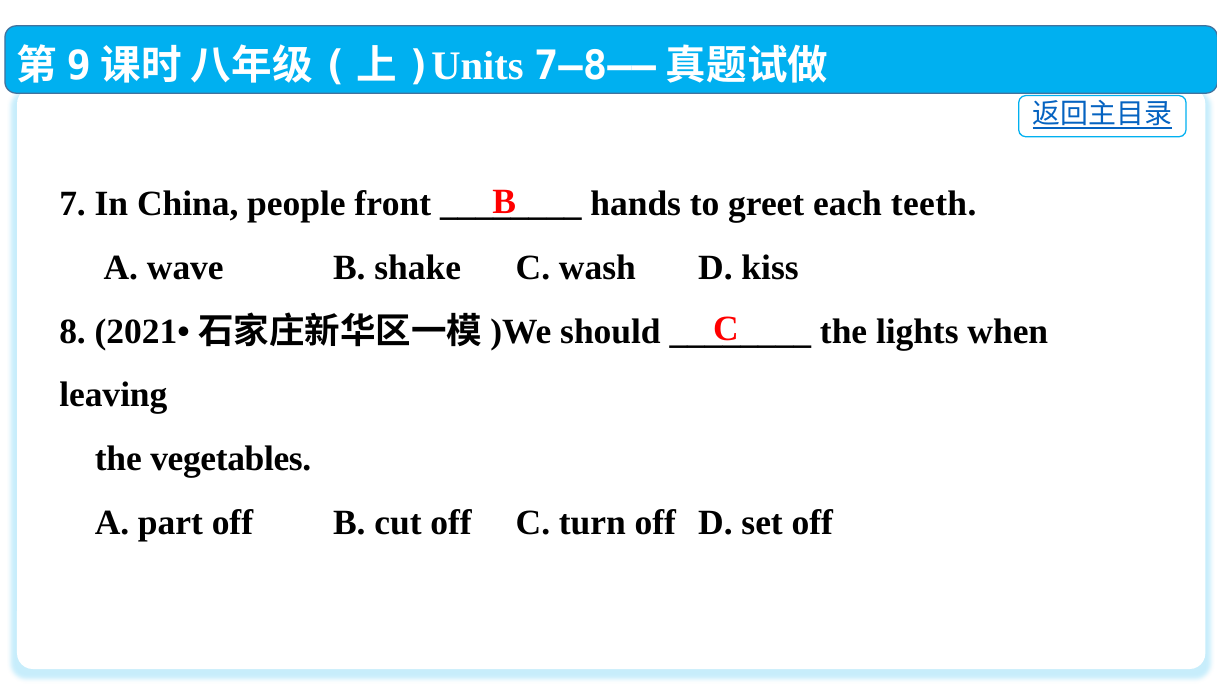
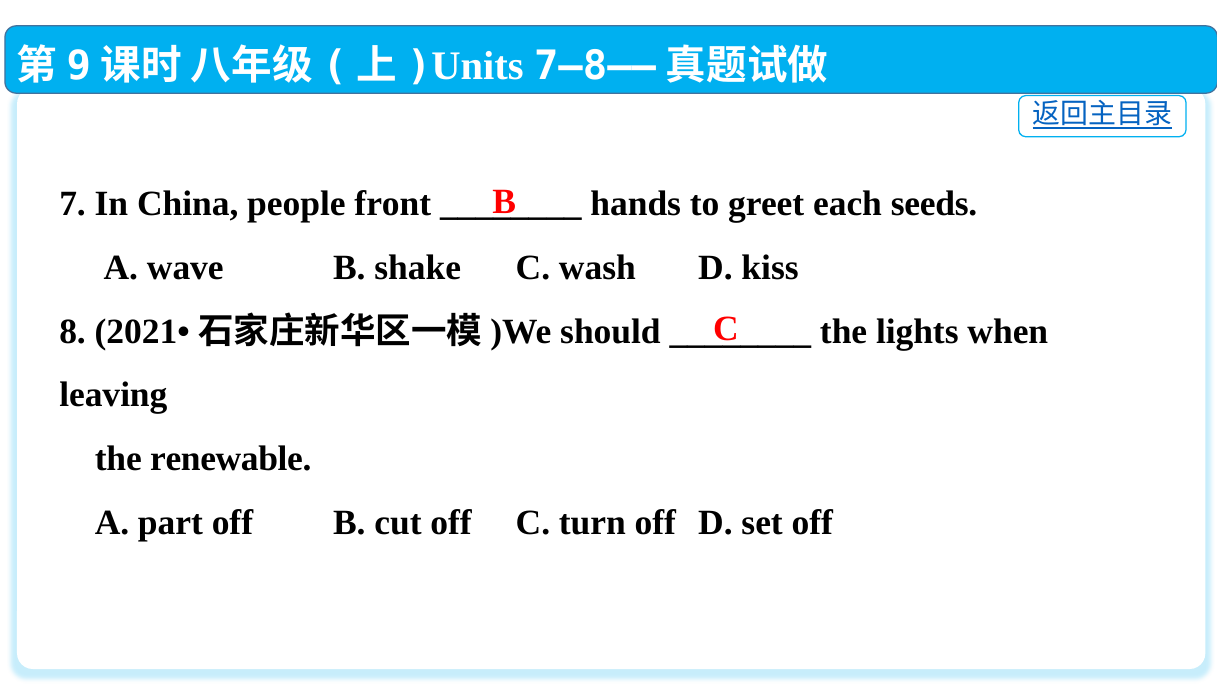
teeth: teeth -> seeds
vegetables: vegetables -> renewable
